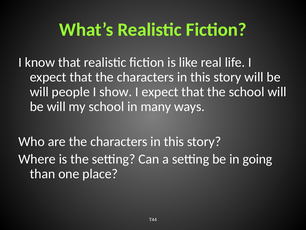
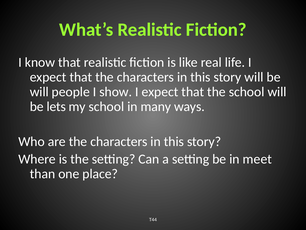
will at (56, 106): will -> lets
going: going -> meet
